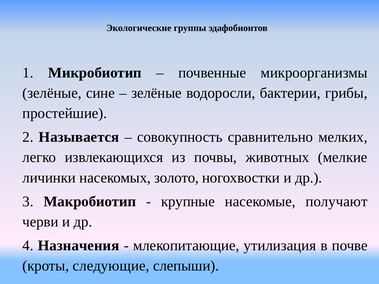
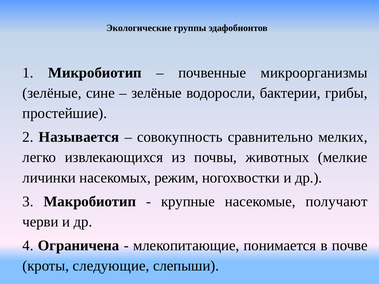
золото: золото -> режим
Назначения: Назначения -> Ограничена
утилизация: утилизация -> понимается
